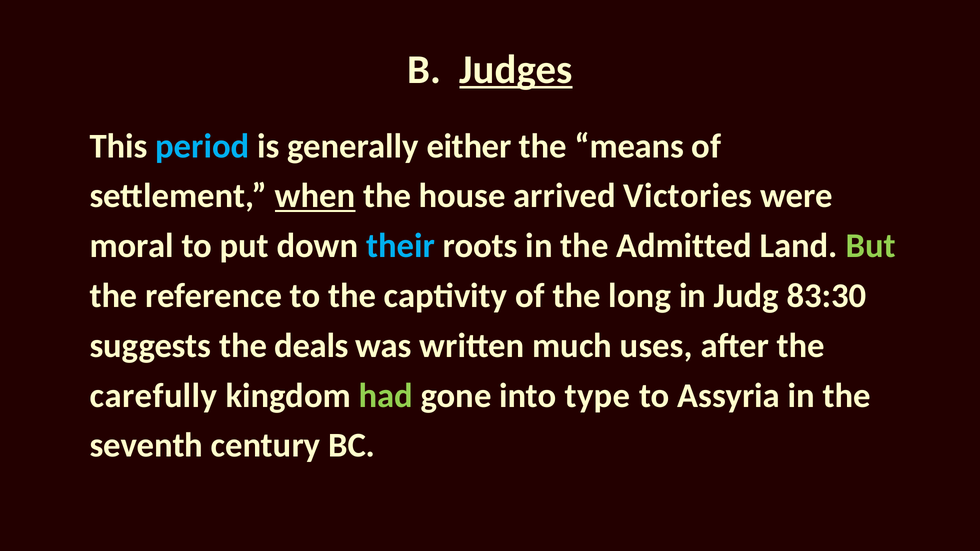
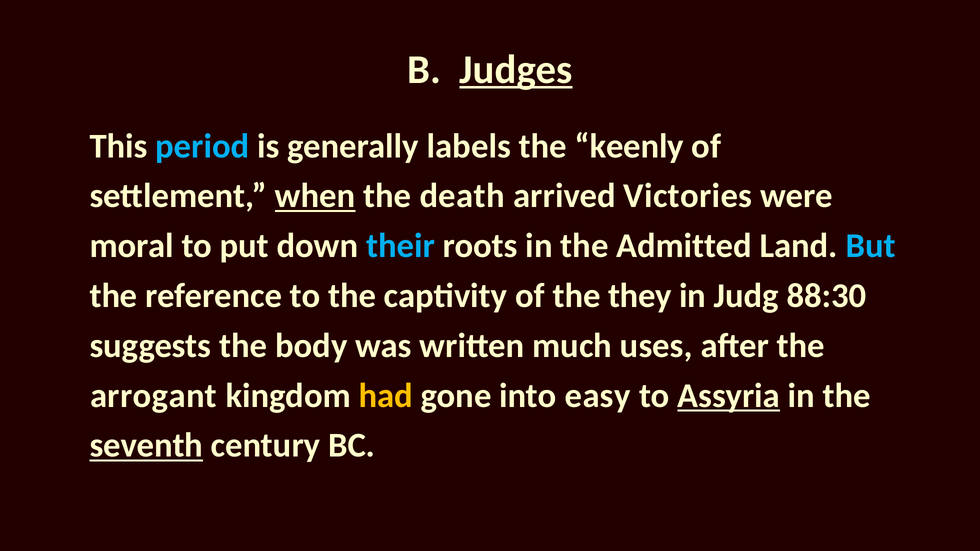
either: either -> labels
means: means -> keenly
house: house -> death
But colour: light green -> light blue
long: long -> they
83:30: 83:30 -> 88:30
deals: deals -> body
carefully: carefully -> arrogant
had colour: light green -> yellow
type: type -> easy
Assyria underline: none -> present
seventh underline: none -> present
